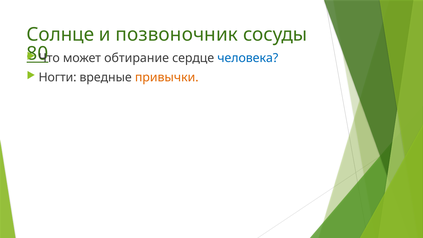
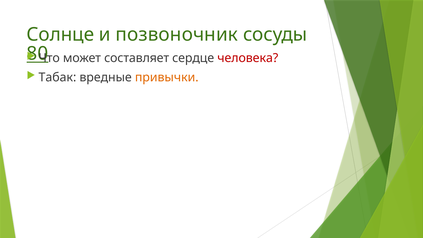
обтирание: обтирание -> составляет
человека colour: blue -> red
Ногти: Ногти -> Табак
